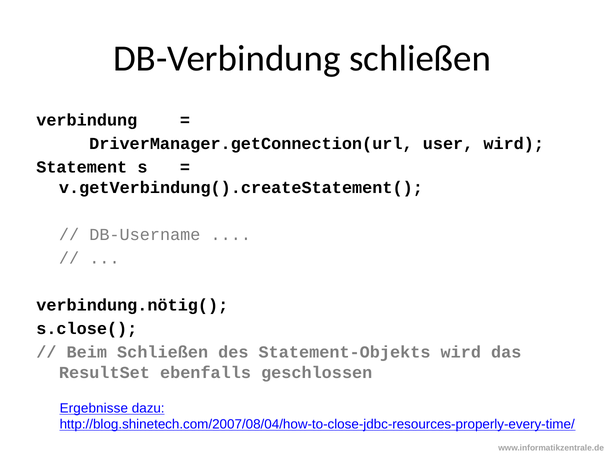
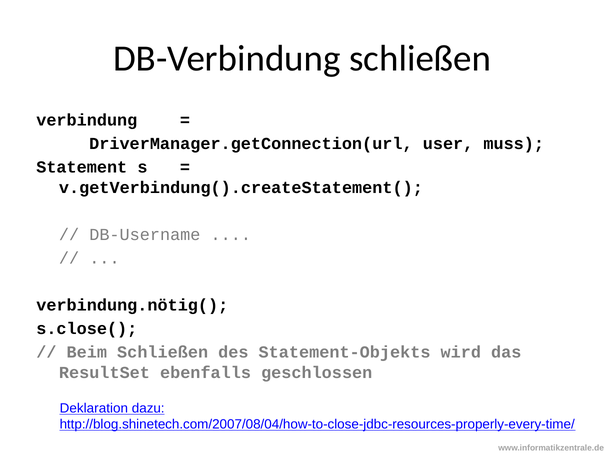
user wird: wird -> muss
Ergebnisse: Ergebnisse -> Deklaration
